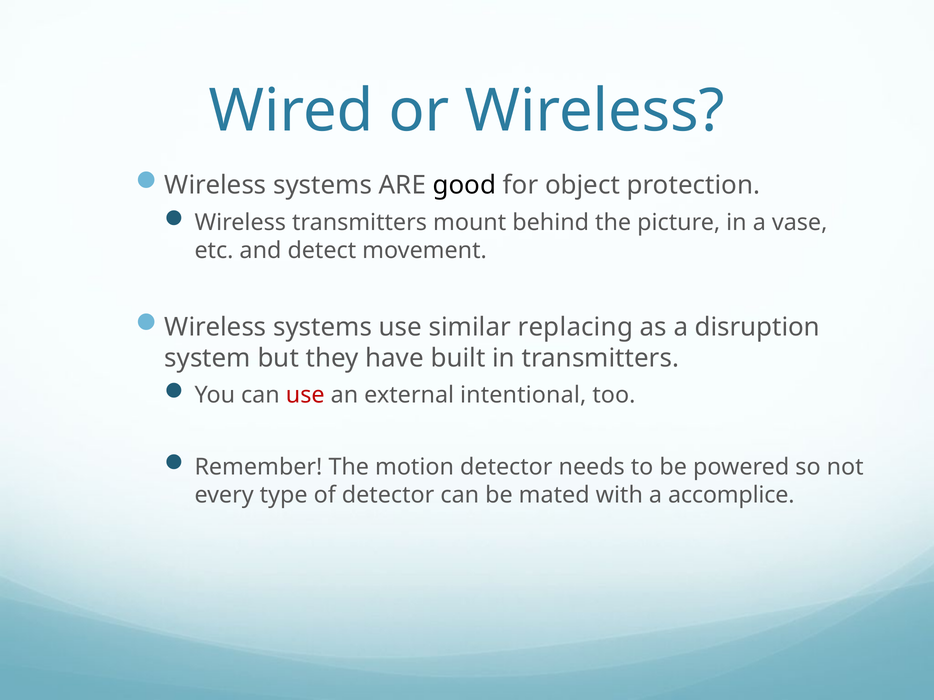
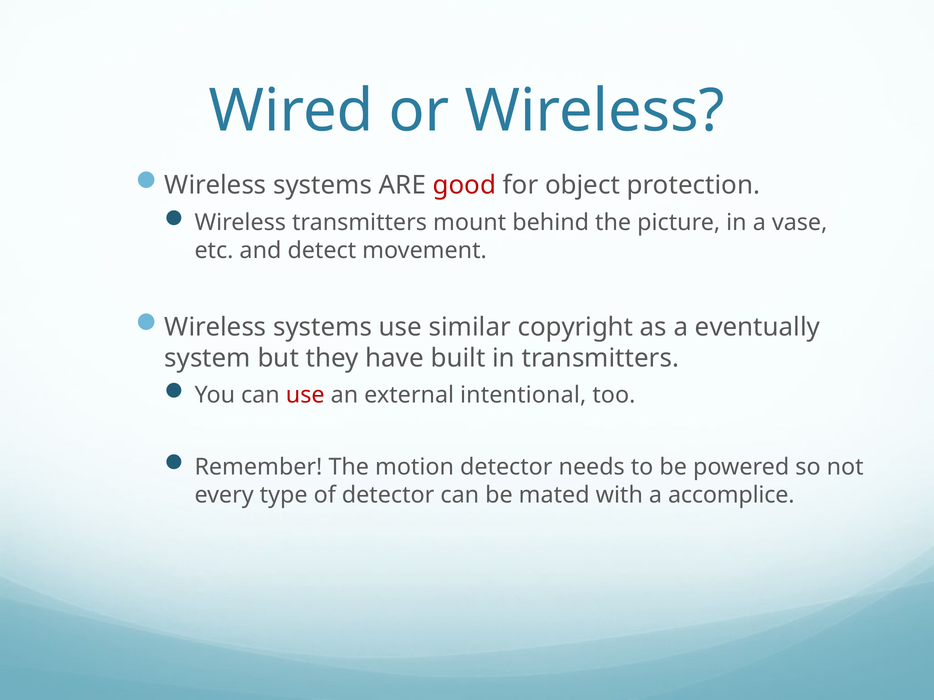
good colour: black -> red
replacing: replacing -> copyright
disruption: disruption -> eventually
